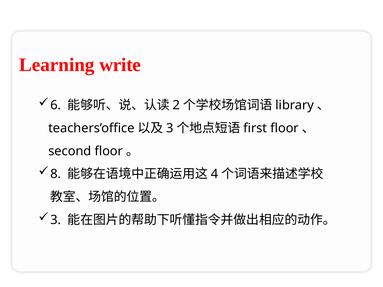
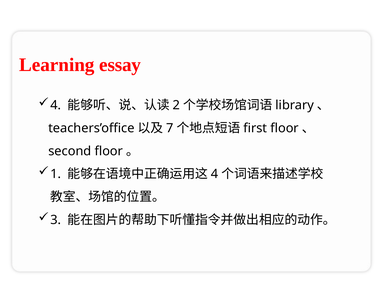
write: write -> essay
6 at (56, 105): 6 -> 4
3 at (170, 128): 3 -> 7
8: 8 -> 1
